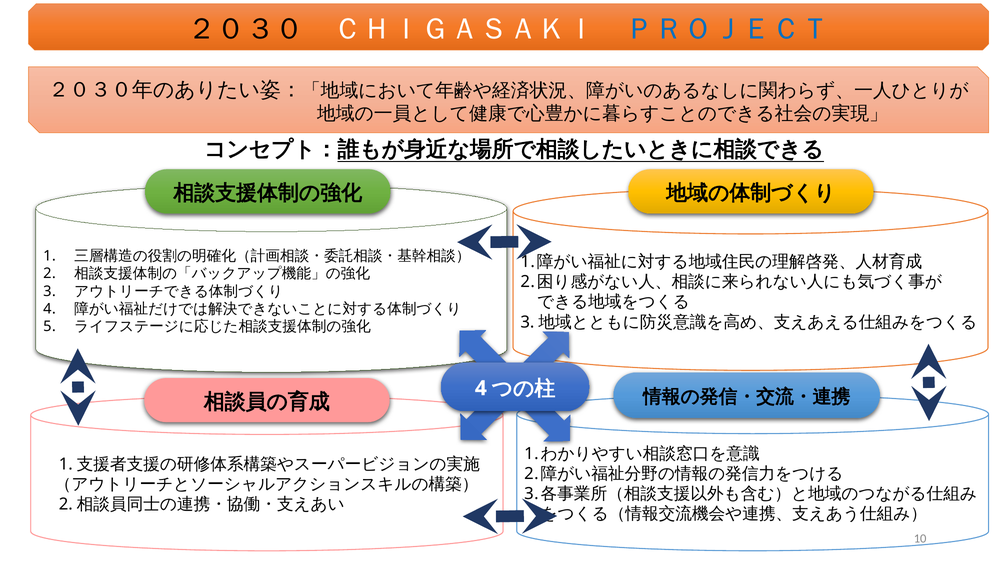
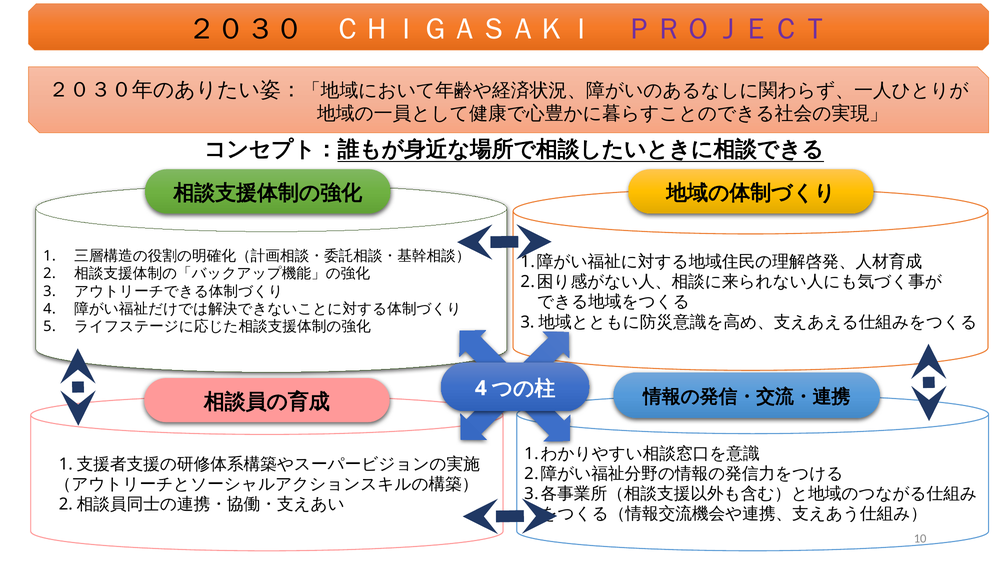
ＰＲＯＪＥＣＴ colour: blue -> purple
